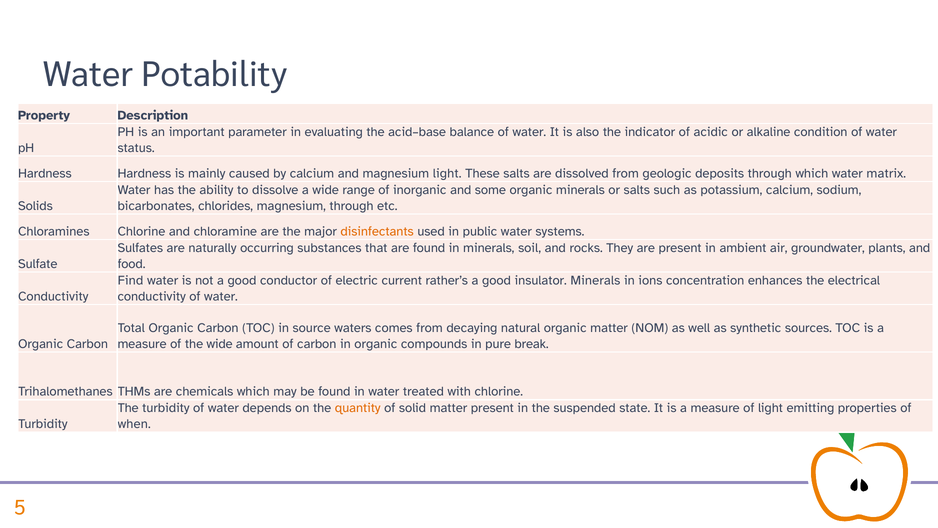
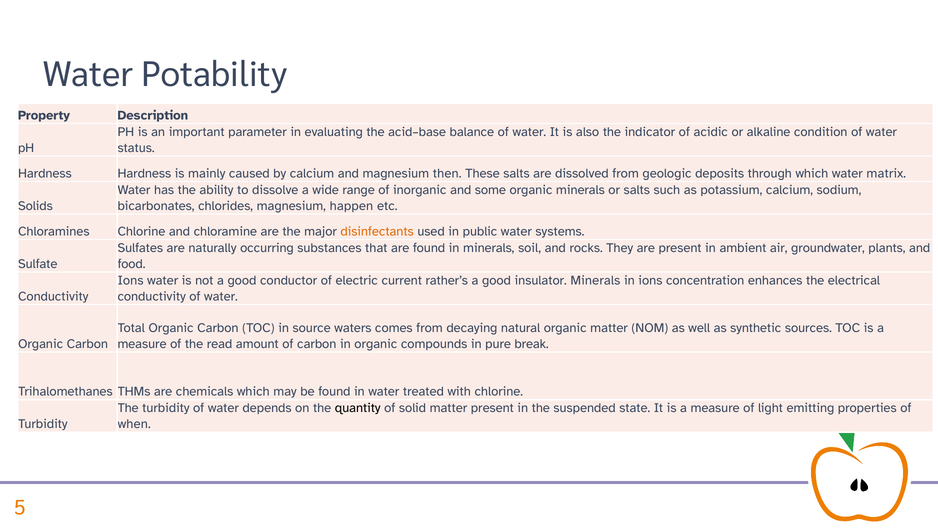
magnesium light: light -> then
magnesium through: through -> happen
Find at (130, 280): Find -> Ions
the wide: wide -> read
quantity colour: orange -> black
